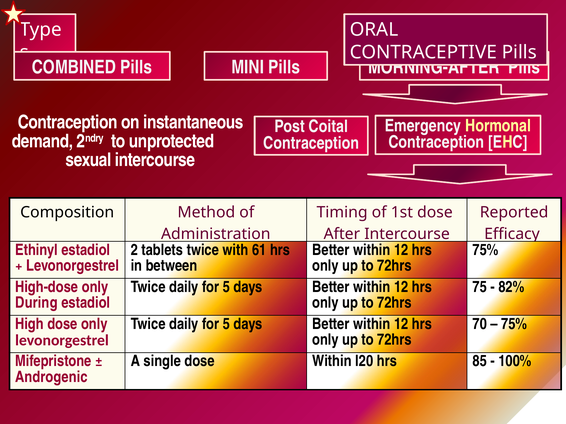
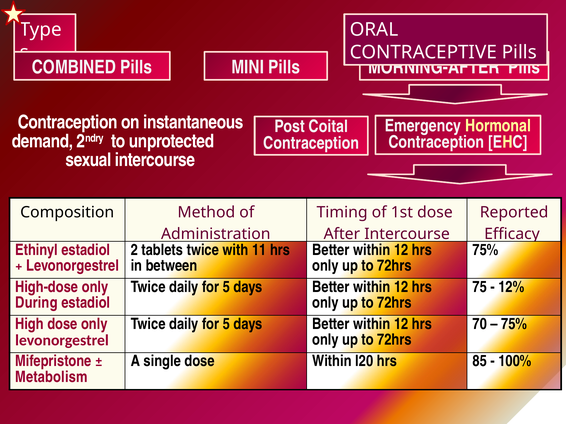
61: 61 -> 11
82%: 82% -> 12%
Androgenic: Androgenic -> Metabolism
